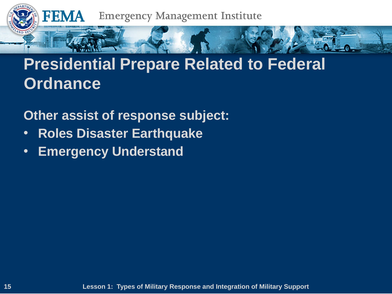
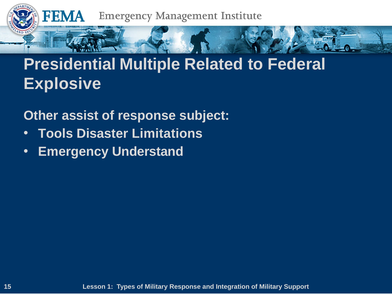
Prepare: Prepare -> Multiple
Ordnance: Ordnance -> Explosive
Roles: Roles -> Tools
Earthquake: Earthquake -> Limitations
